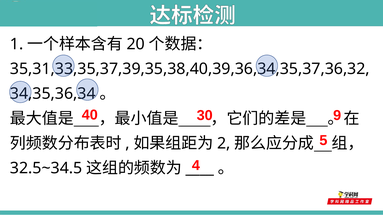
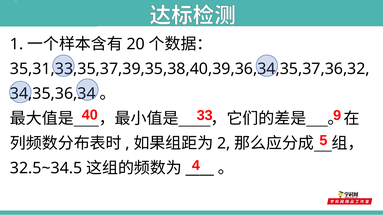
30: 30 -> 33
